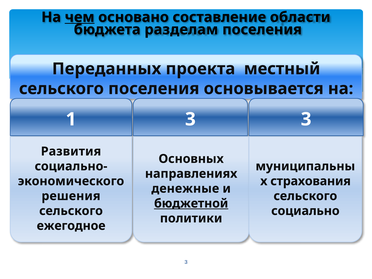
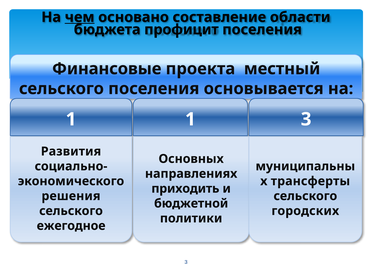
разделам: разделам -> профицит
Переданных: Переданных -> Финансовые
1 3: 3 -> 1
страхования: страхования -> трансферты
денежные: денежные -> приходить
бюджетной underline: present -> none
социально: социально -> городских
